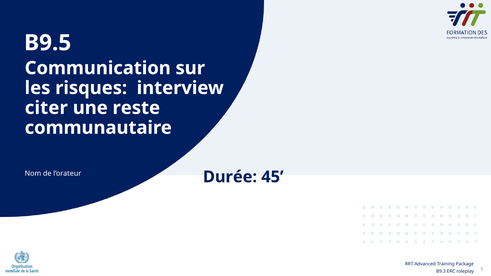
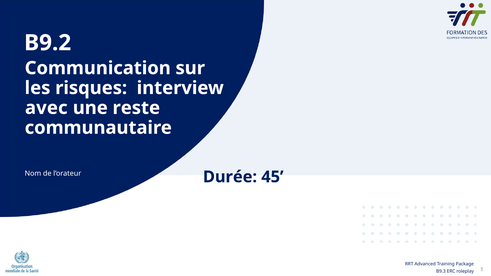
B9.5: B9.5 -> B9.2
citer: citer -> avec
